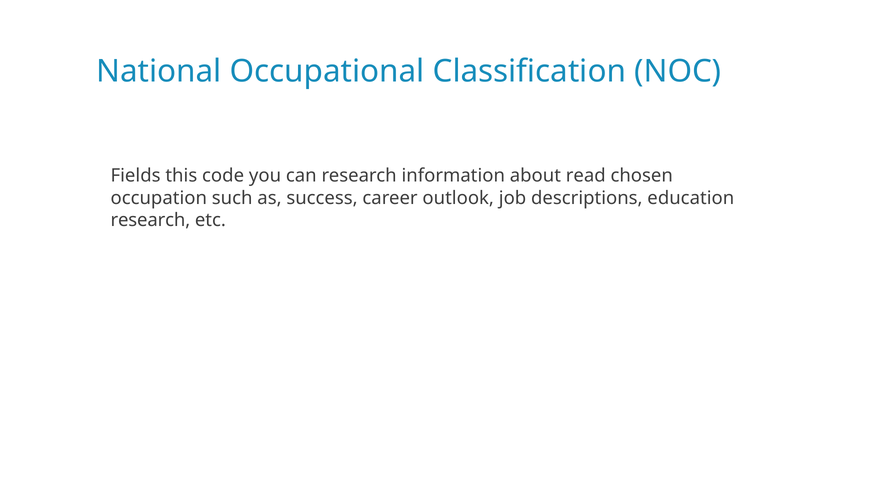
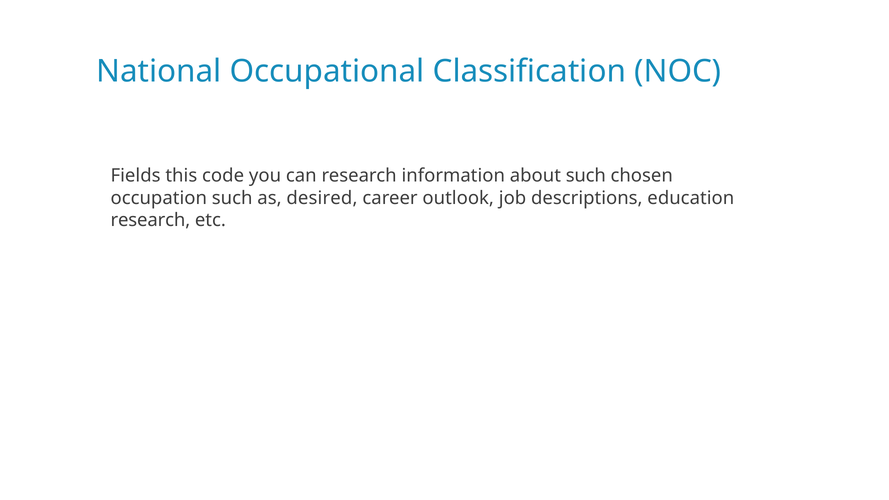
about read: read -> such
success: success -> desired
